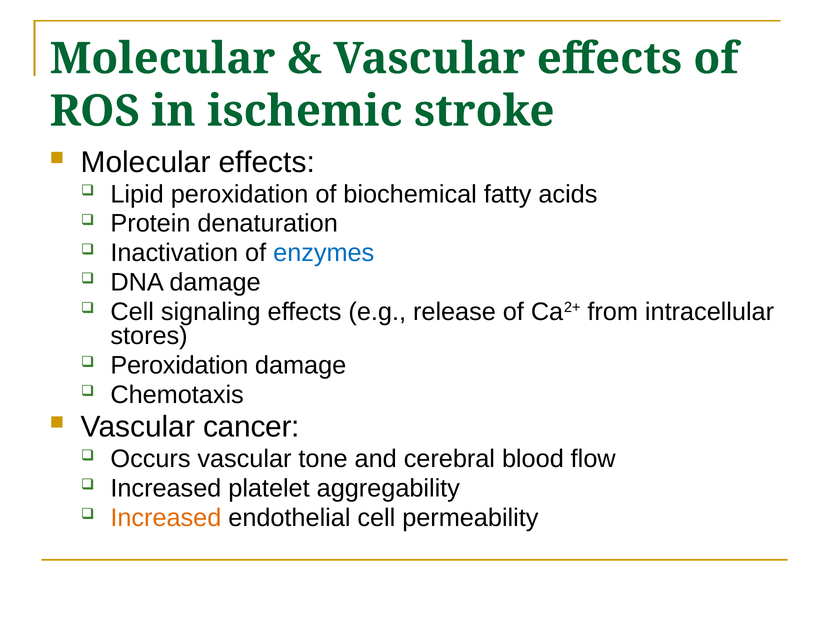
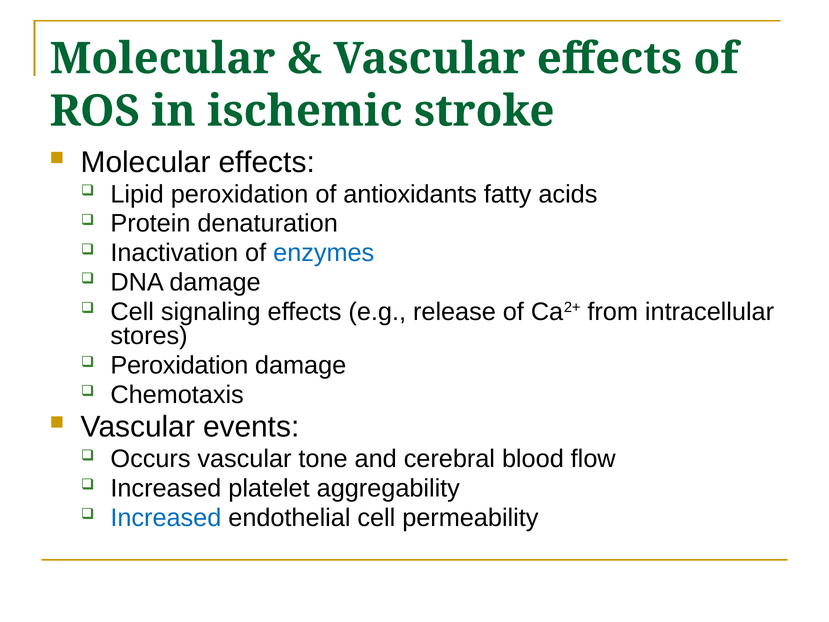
biochemical: biochemical -> antioxidants
cancer: cancer -> events
Increased at (166, 517) colour: orange -> blue
